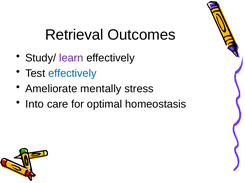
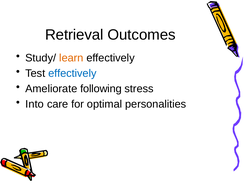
learn colour: purple -> orange
mentally: mentally -> following
homeostasis: homeostasis -> personalities
